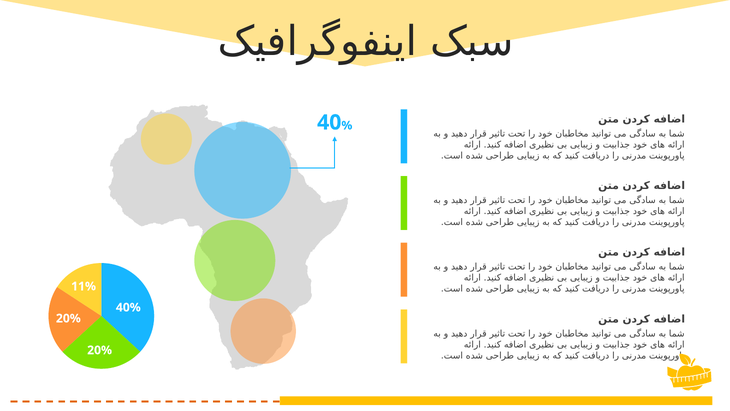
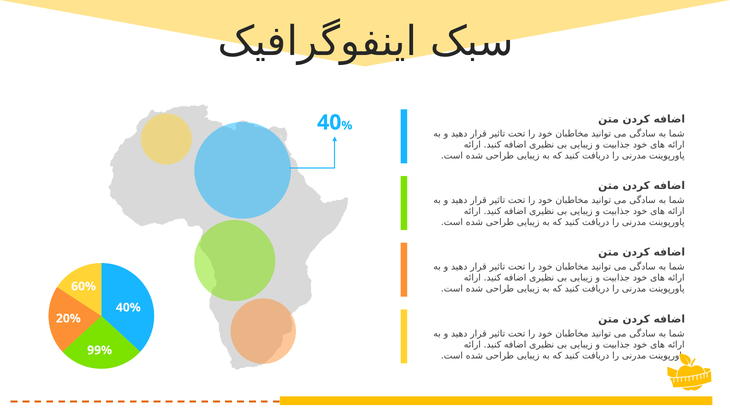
11%: 11% -> 60%
20% at (100, 350): 20% -> 99%
